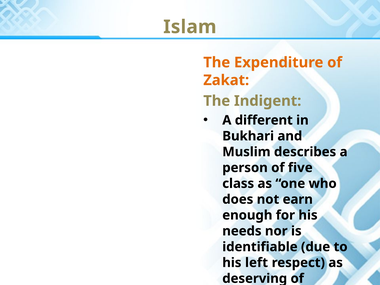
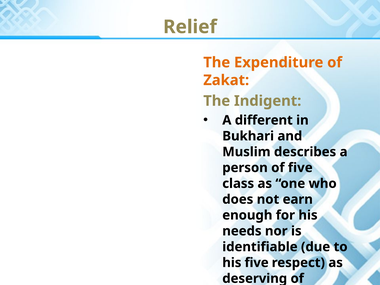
Islam: Islam -> Relief
his left: left -> five
